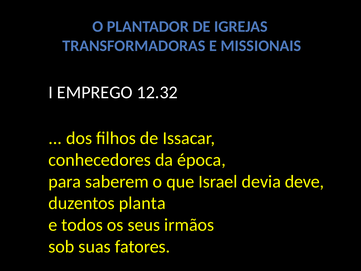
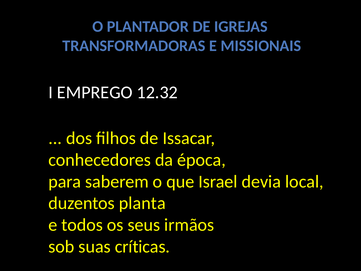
deve: deve -> local
fatores: fatores -> críticas
